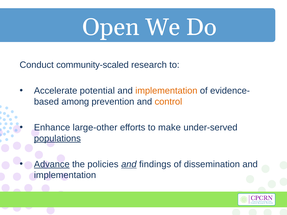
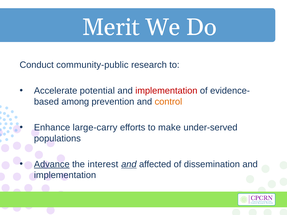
Open: Open -> Merit
community-scaled: community-scaled -> community-public
implementation at (166, 91) colour: orange -> red
large-other: large-other -> large-carry
populations underline: present -> none
policies: policies -> interest
findings: findings -> affected
